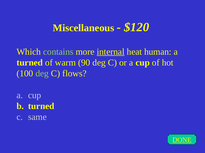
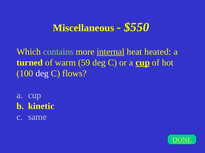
$120: $120 -> $550
human: human -> heated
90: 90 -> 59
cup at (143, 63) underline: none -> present
deg at (42, 74) colour: light green -> white
turned at (41, 107): turned -> kinetic
